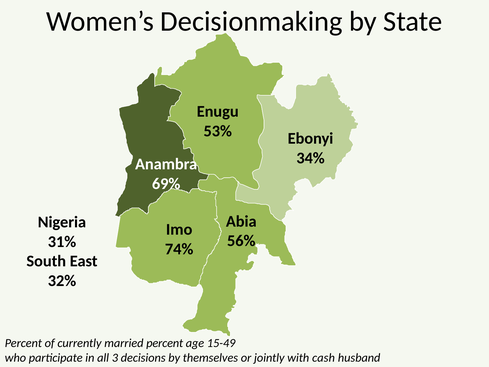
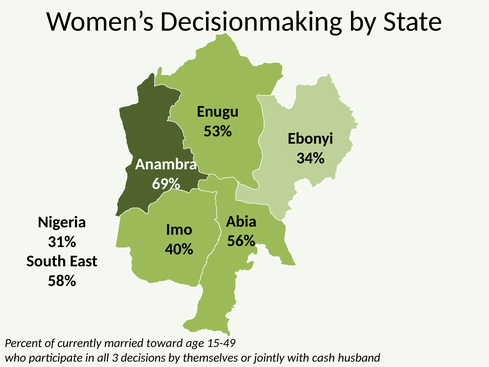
74%: 74% -> 40%
32%: 32% -> 58%
married percent: percent -> toward
